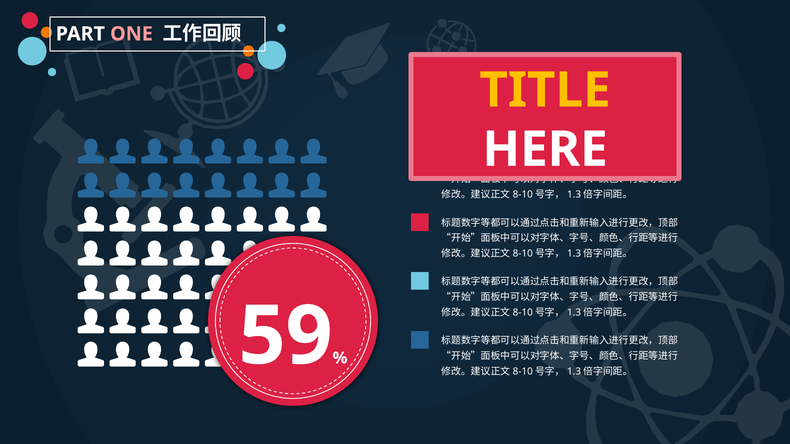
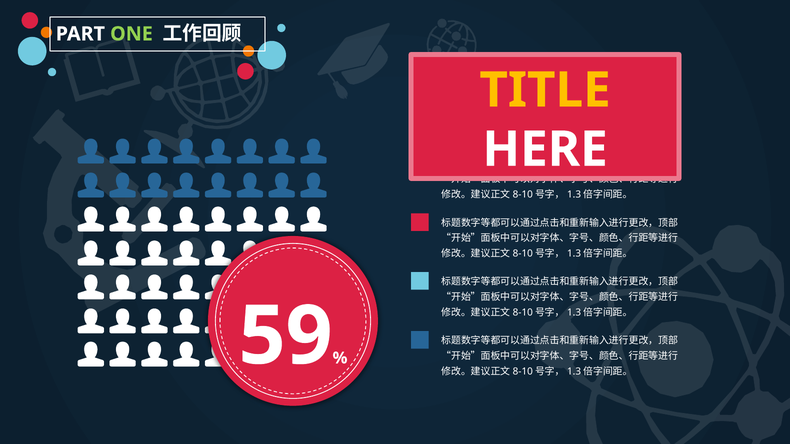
ONE colour: pink -> light green
